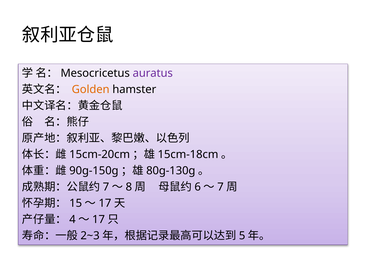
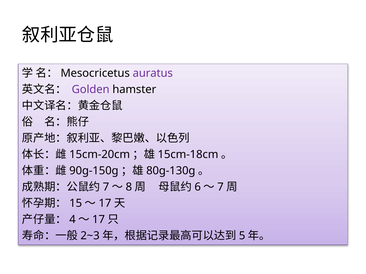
Golden colour: orange -> purple
